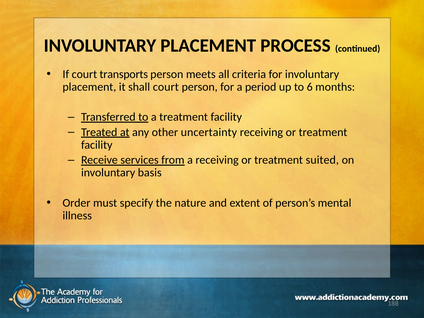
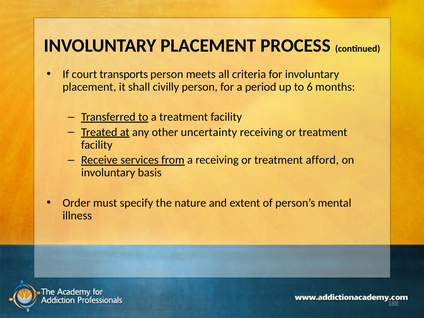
shall court: court -> civilly
suited: suited -> afford
